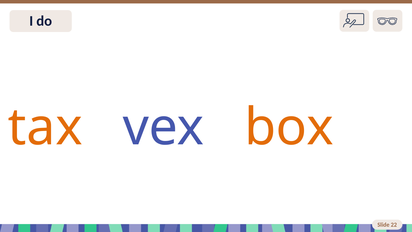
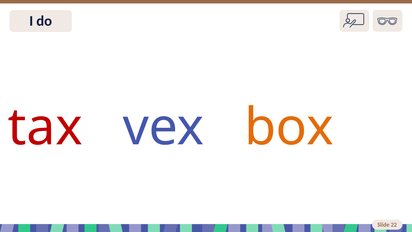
tax colour: orange -> red
